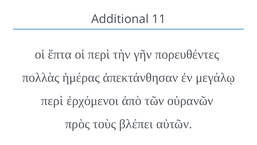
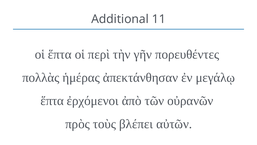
περὶ at (52, 101): περὶ -> ἕπτα
